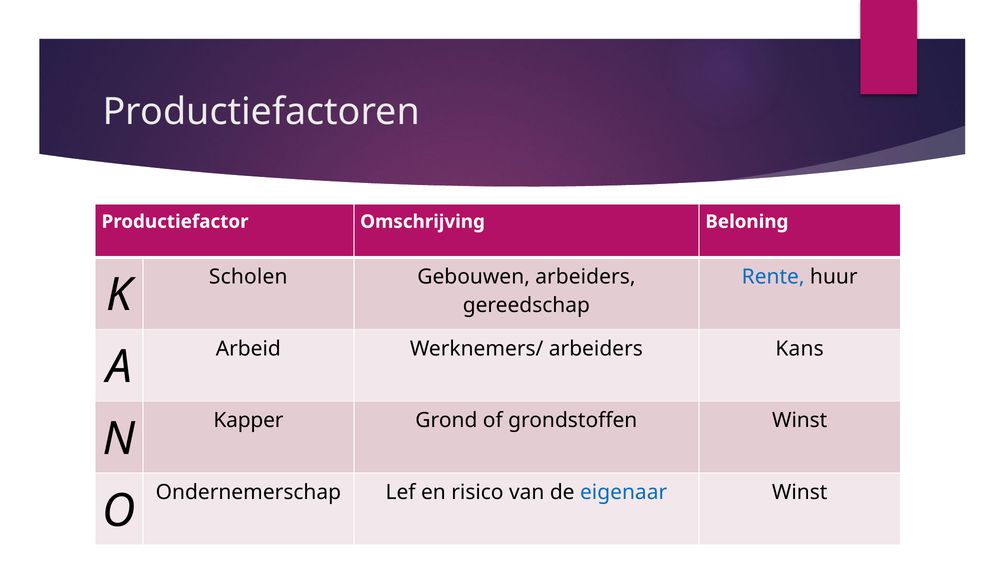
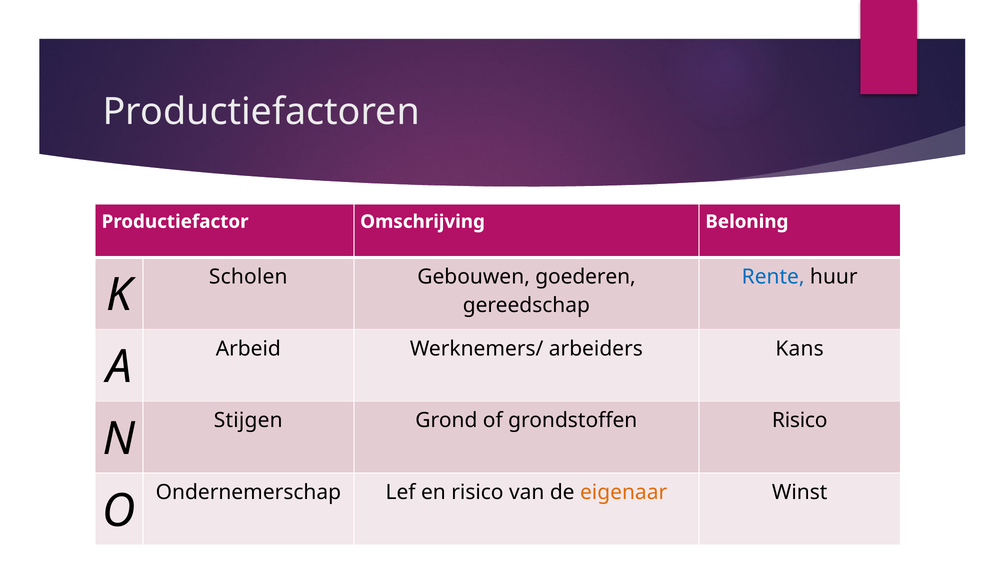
Gebouwen arbeiders: arbeiders -> goederen
Kapper: Kapper -> Stijgen
grondstoffen Winst: Winst -> Risico
eigenaar colour: blue -> orange
